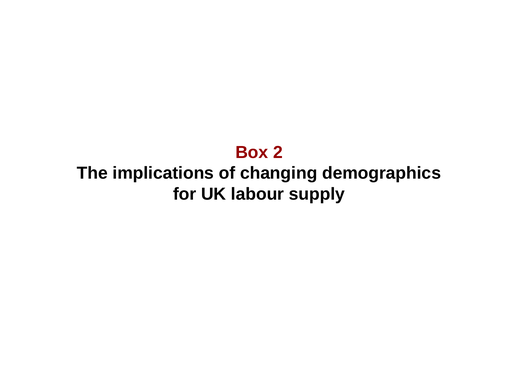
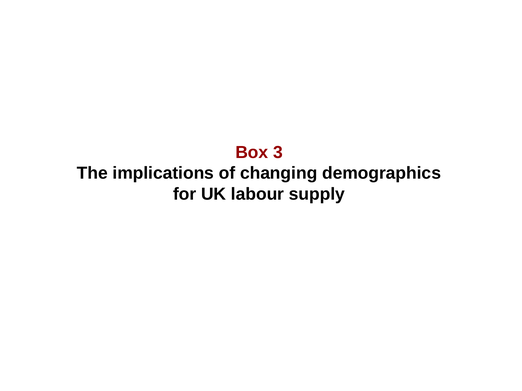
2: 2 -> 3
